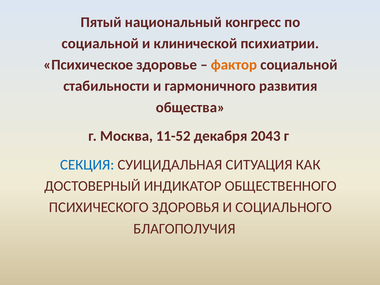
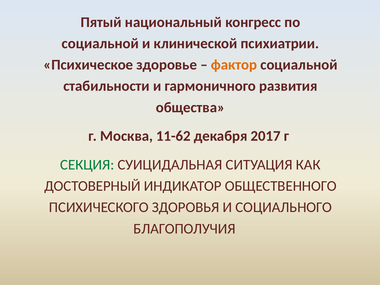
11-52: 11-52 -> 11-62
2043: 2043 -> 2017
СЕКЦИЯ colour: blue -> green
